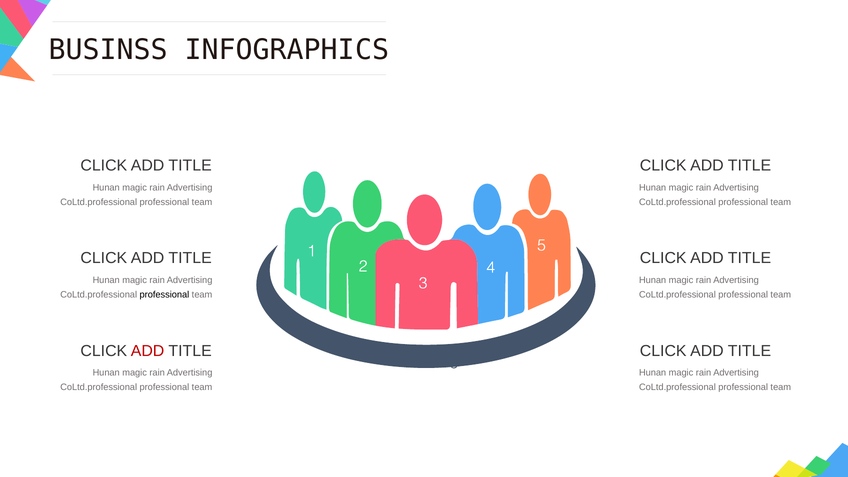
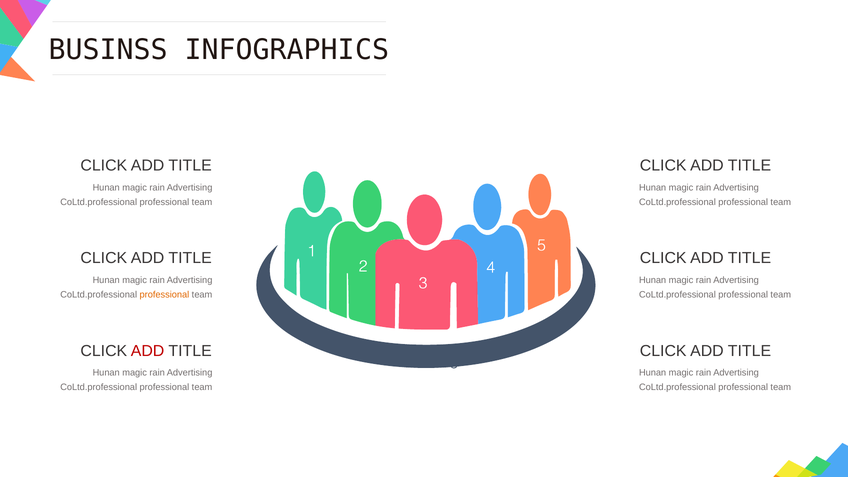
professional at (164, 295) colour: black -> orange
